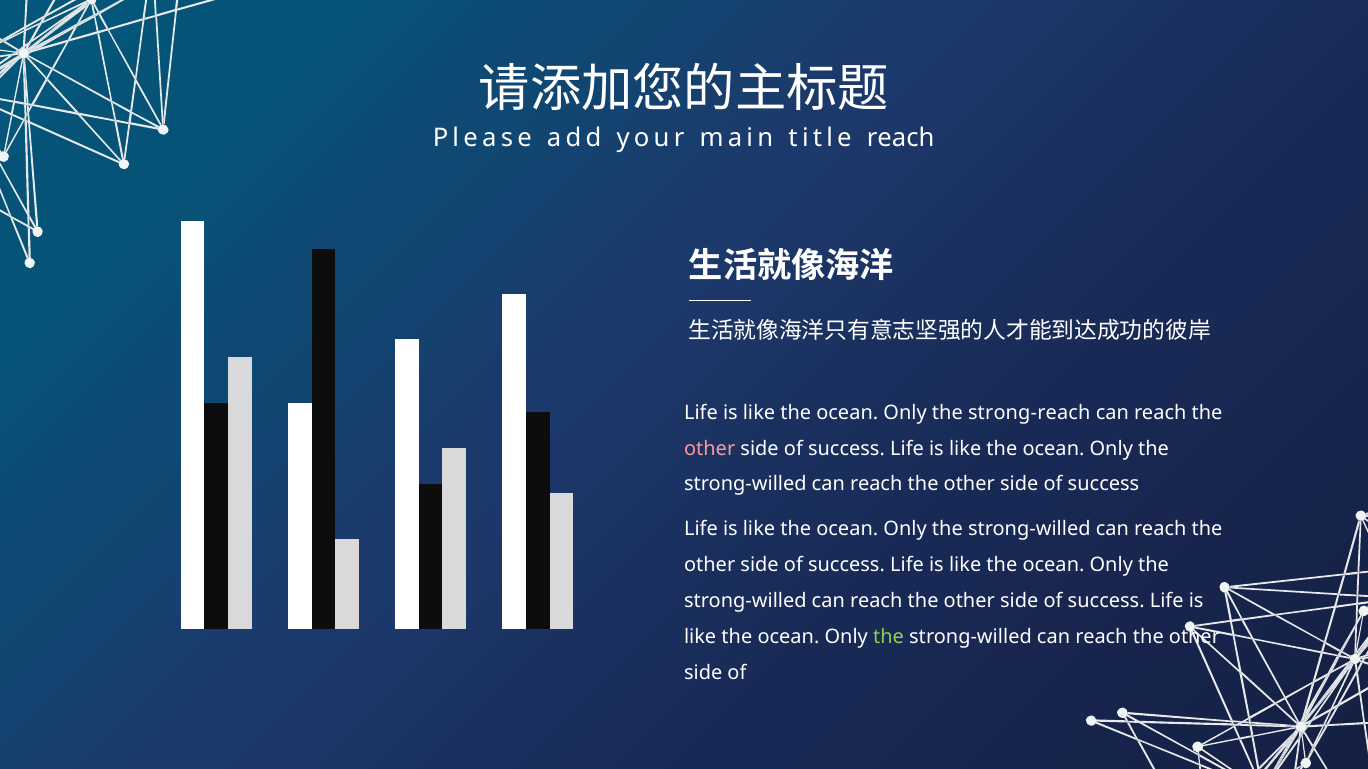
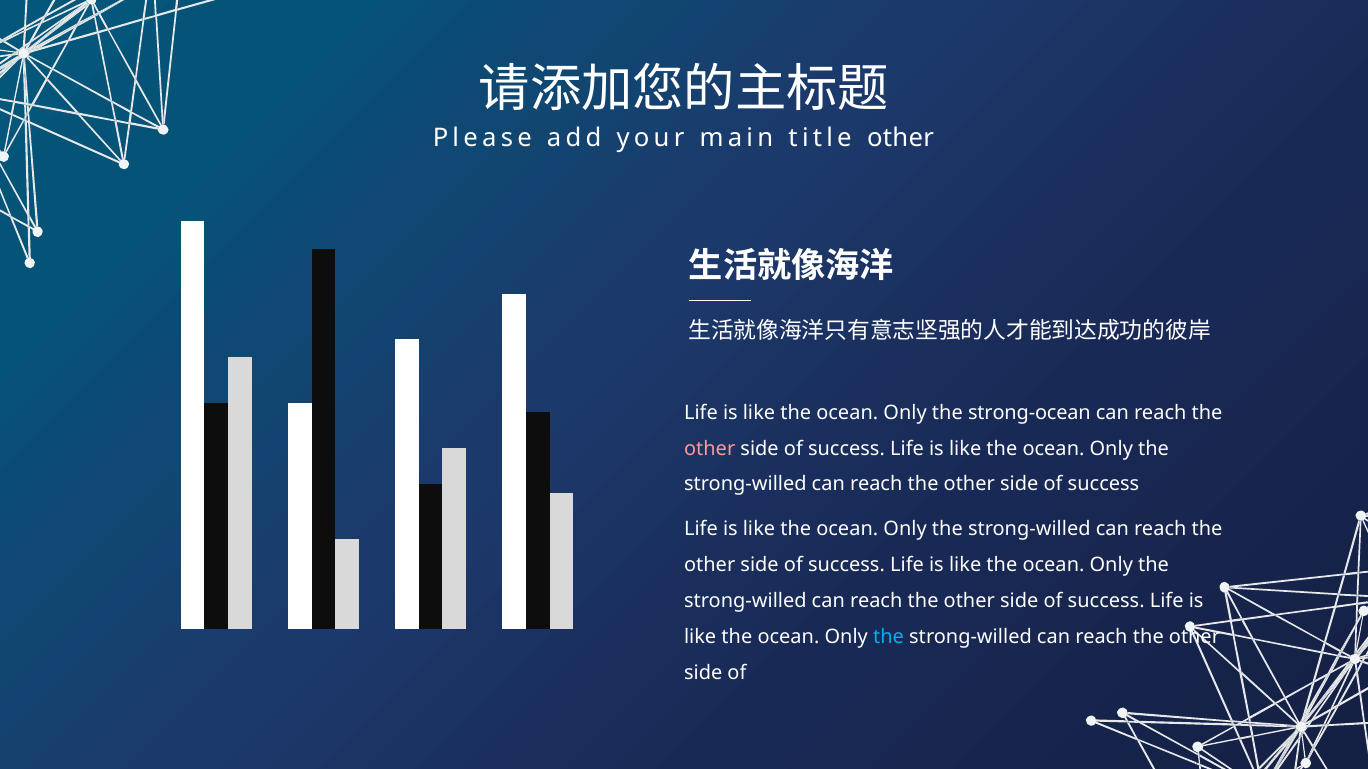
title reach: reach -> other
strong-reach: strong-reach -> strong-ocean
the at (889, 637) colour: light green -> light blue
